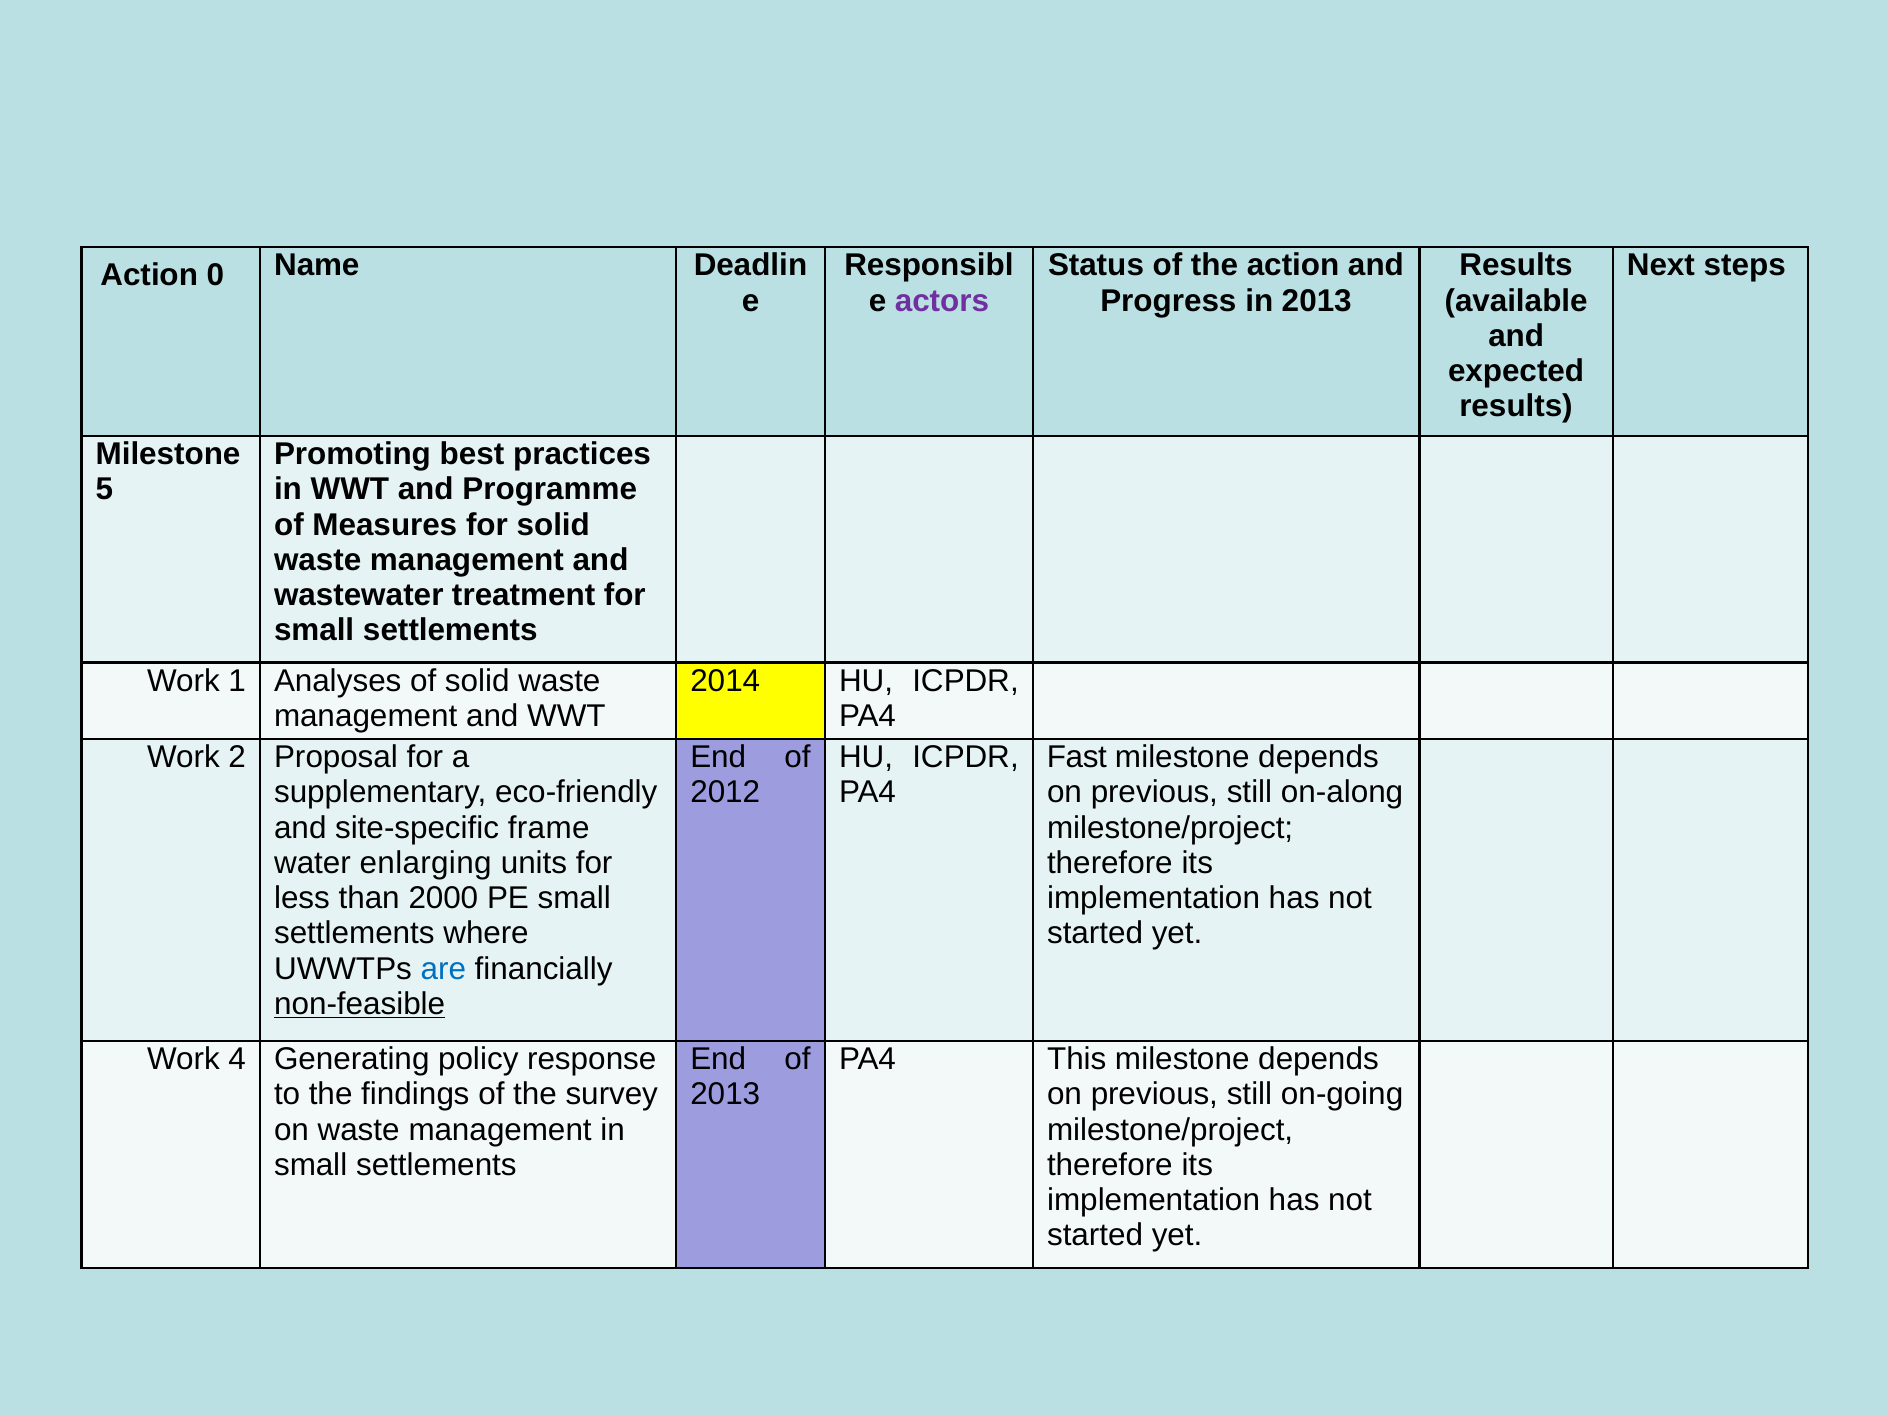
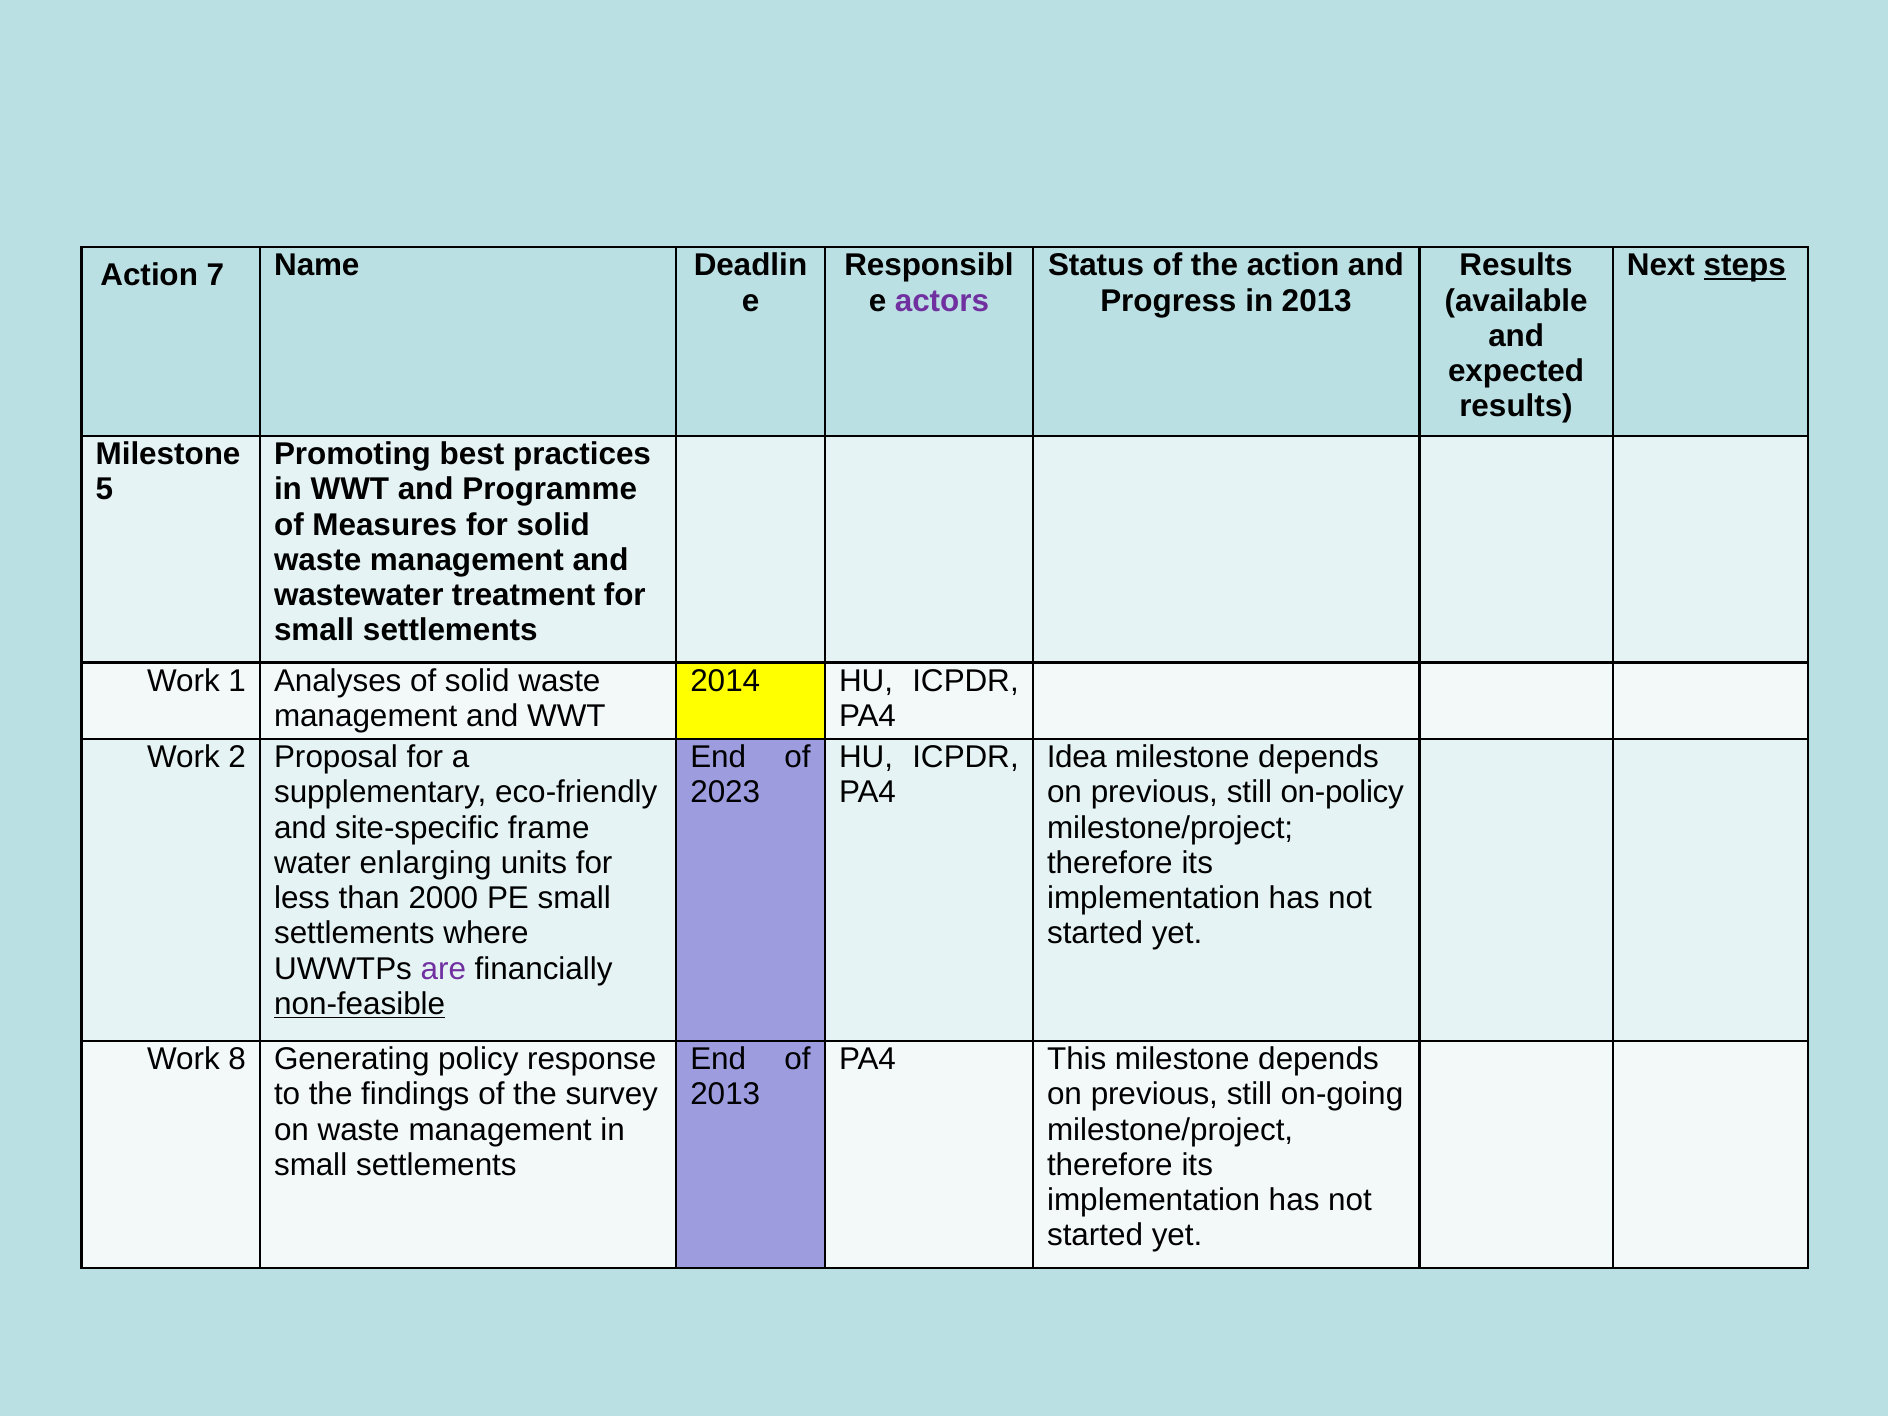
steps underline: none -> present
0: 0 -> 7
Fast: Fast -> Idea
2012: 2012 -> 2023
on-along: on-along -> on-policy
are colour: blue -> purple
4: 4 -> 8
